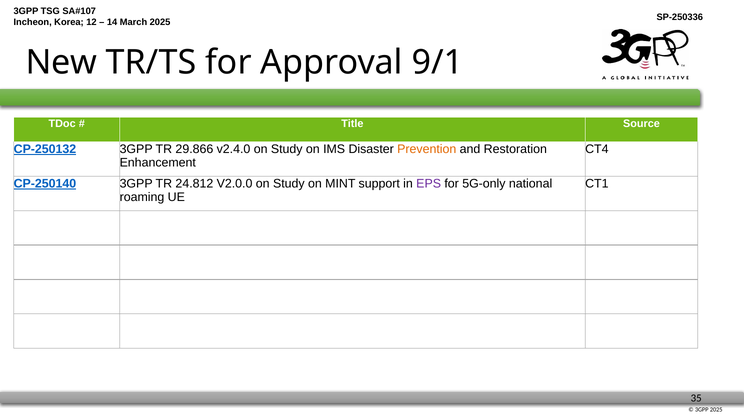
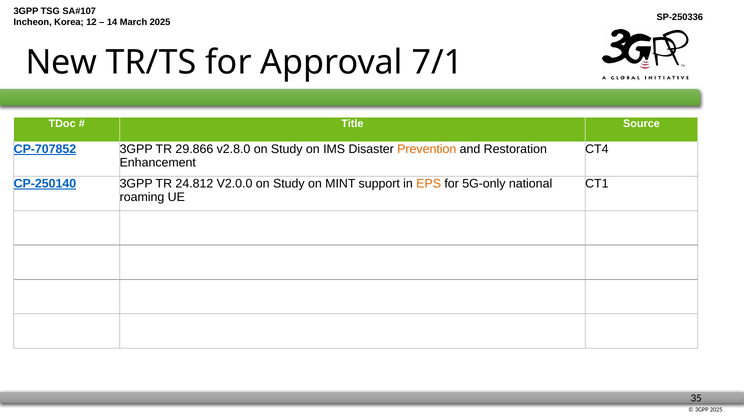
9/1: 9/1 -> 7/1
CP-250132: CP-250132 -> CP-707852
v2.4.0: v2.4.0 -> v2.8.0
EPS colour: purple -> orange
